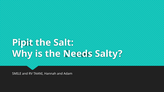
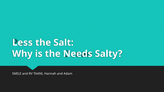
Pipit: Pipit -> Less
